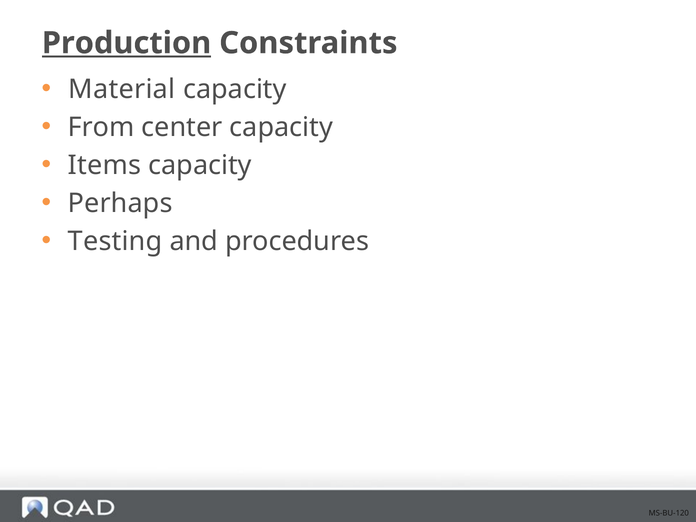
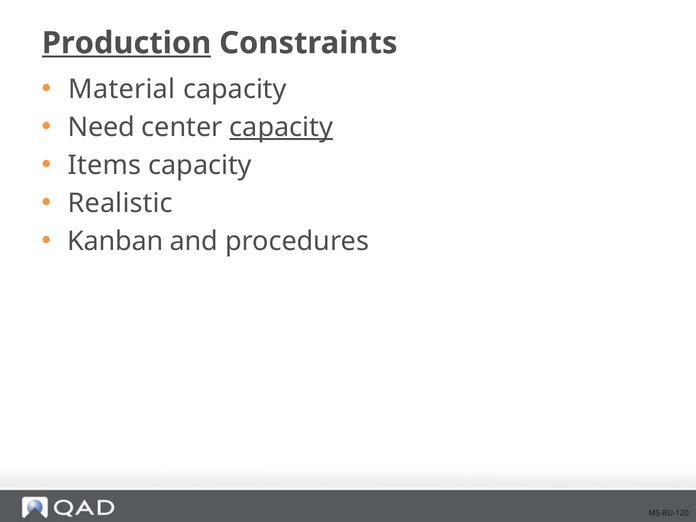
From: From -> Need
capacity at (281, 127) underline: none -> present
Perhaps: Perhaps -> Realistic
Testing: Testing -> Kanban
